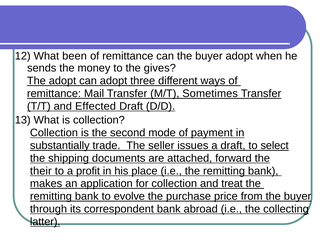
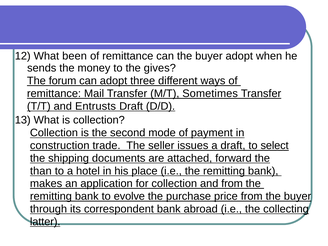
The adopt: adopt -> forum
Effected: Effected -> Entrusts
substantially: substantially -> construction
their: their -> than
profit: profit -> hotel
and treat: treat -> from
